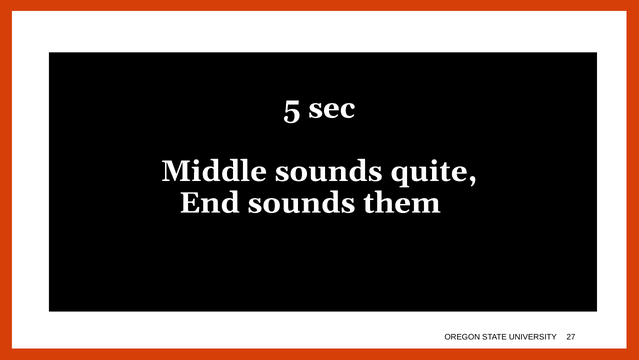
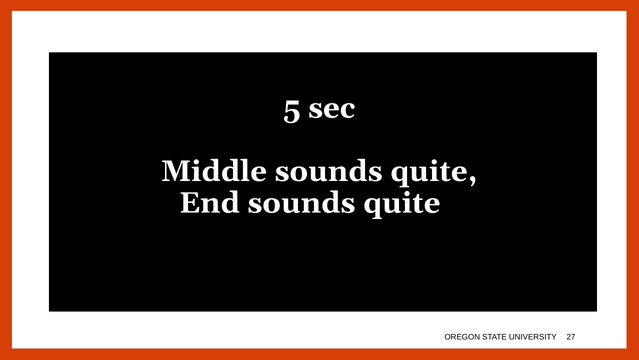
End sounds them: them -> quite
